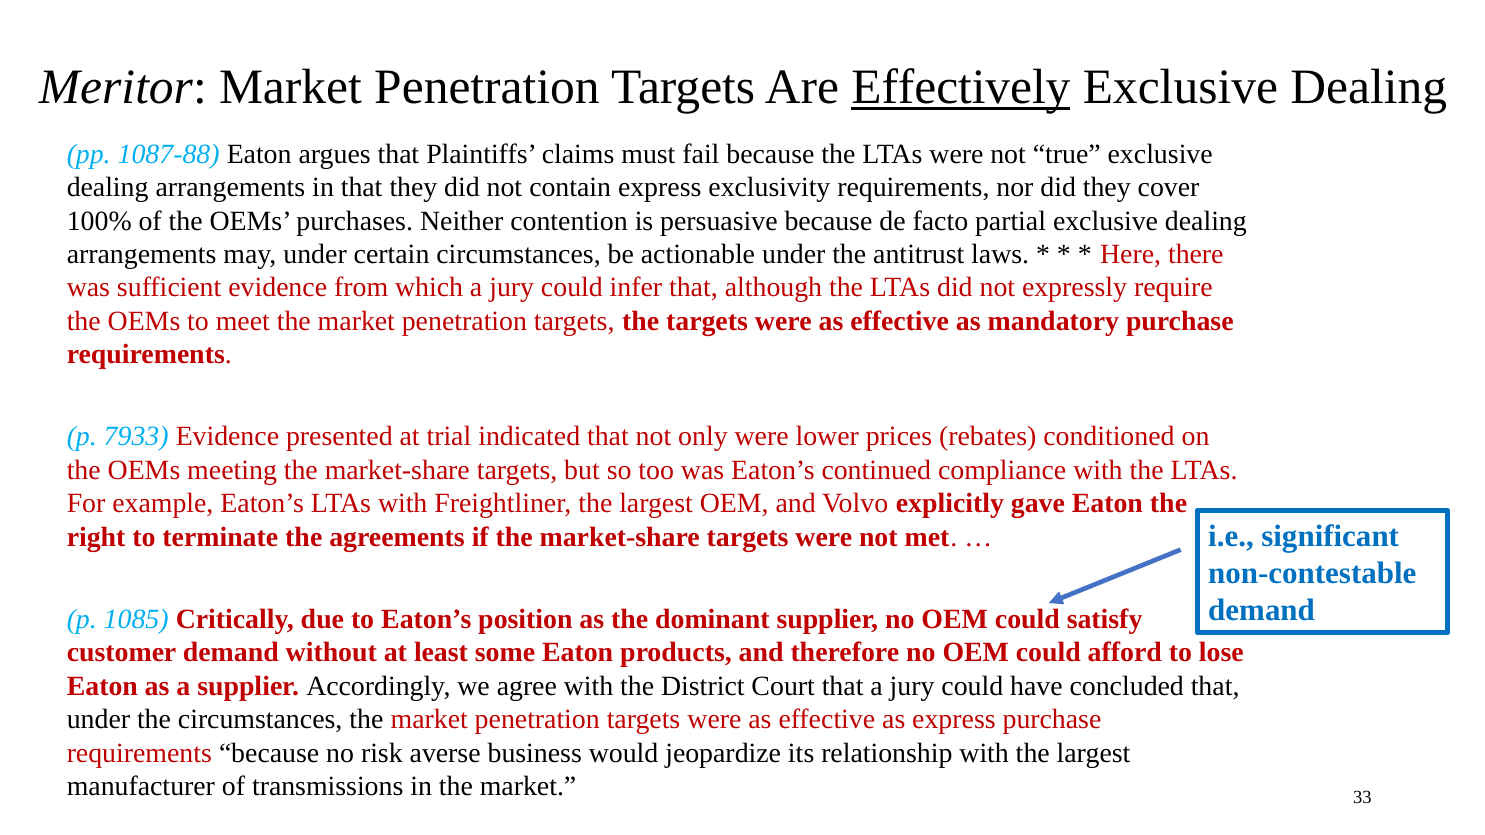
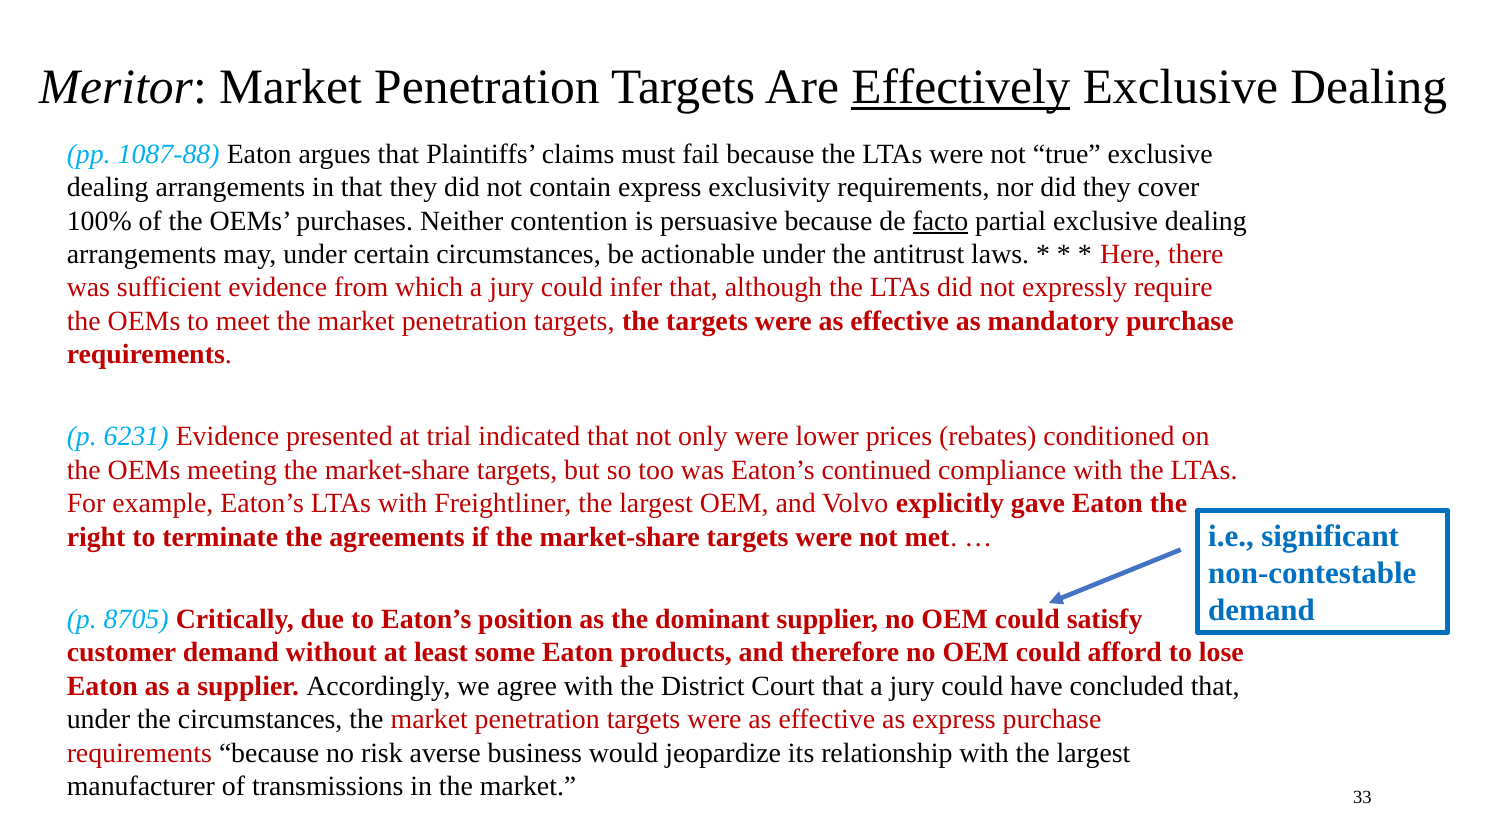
facto underline: none -> present
7933: 7933 -> 6231
1085: 1085 -> 8705
